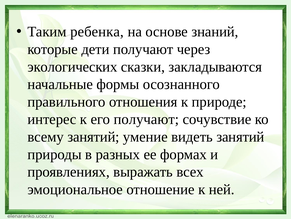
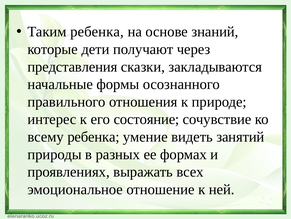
экологических: экологических -> представления
его получают: получают -> состояние
всему занятий: занятий -> ребенка
